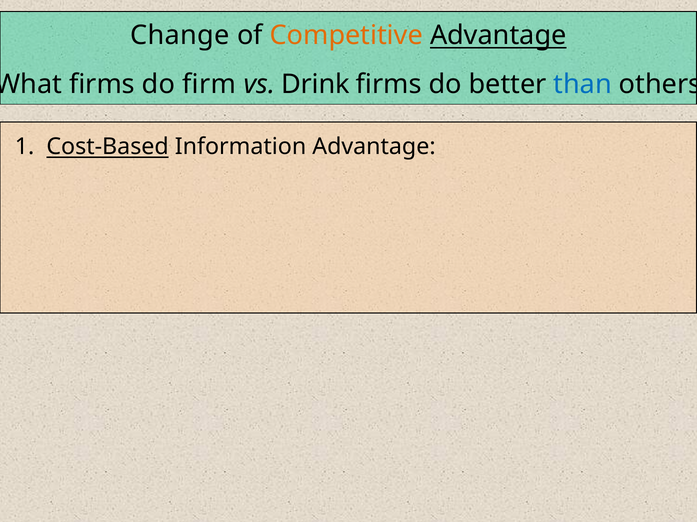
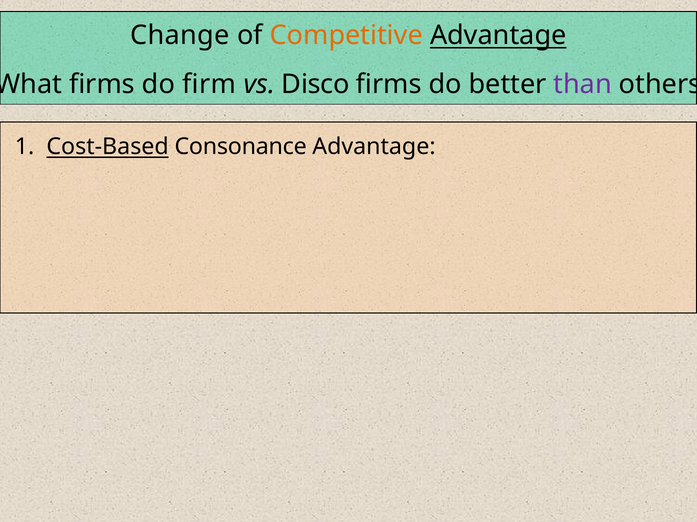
Drink: Drink -> Disco
than colour: blue -> purple
Information: Information -> Consonance
